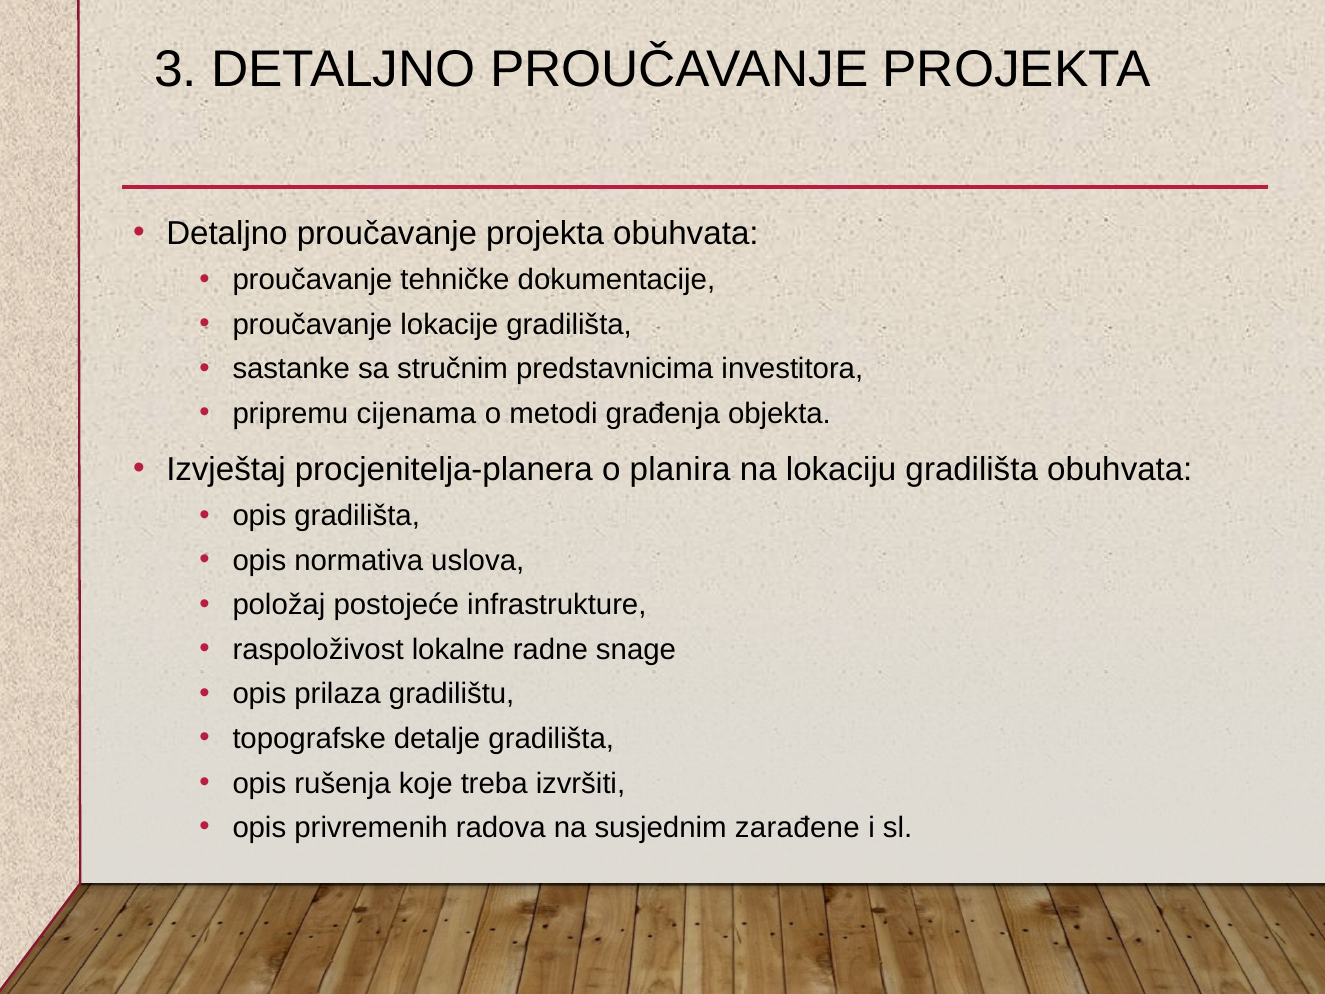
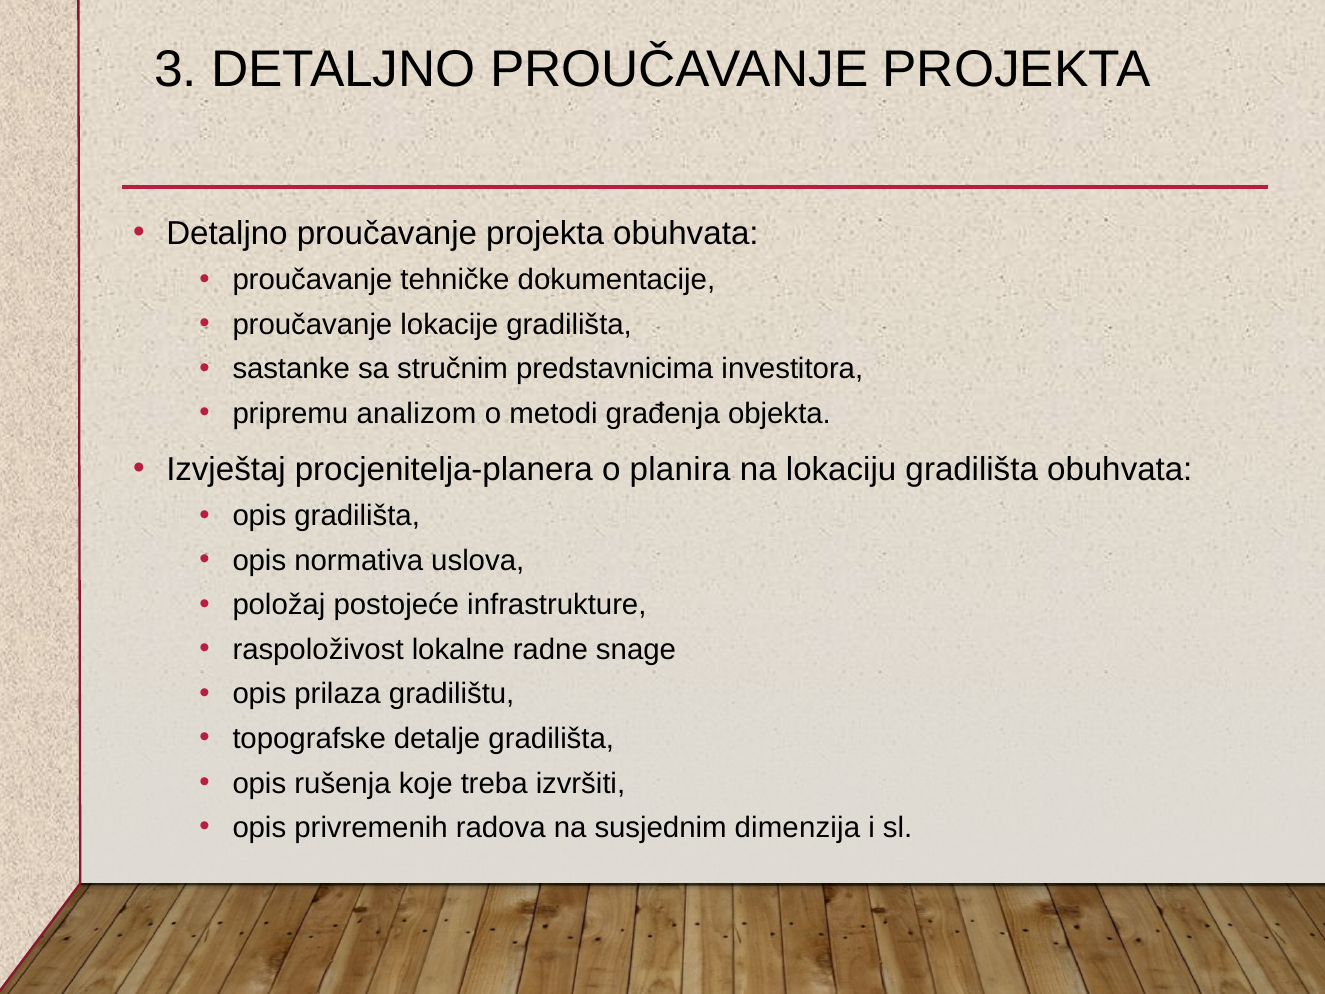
cijenama: cijenama -> analizom
zarađene: zarađene -> dimenzija
